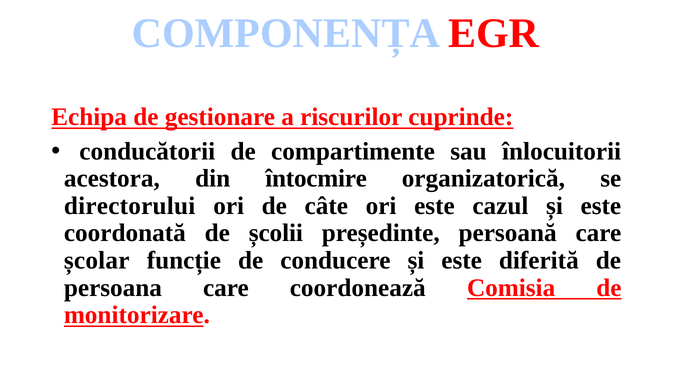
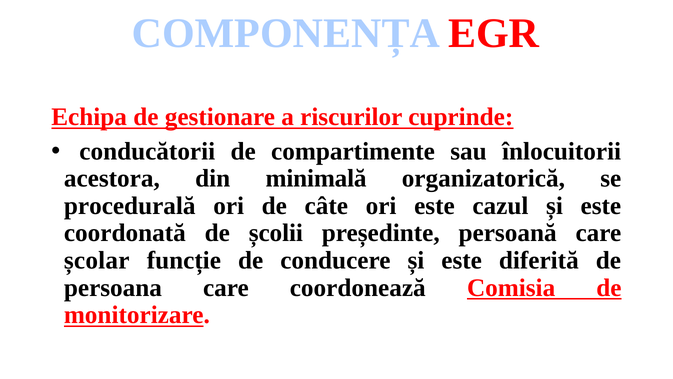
întocmire: întocmire -> minimală
directorului: directorului -> procedurală
